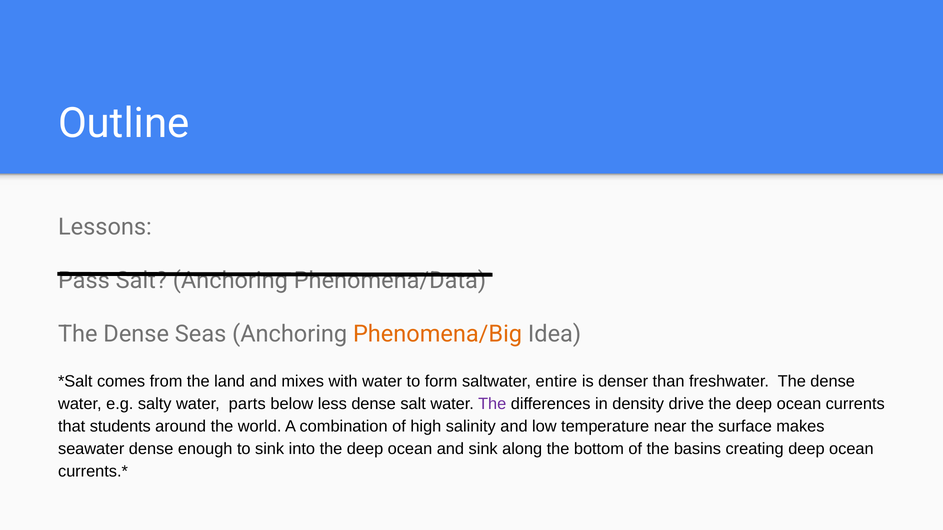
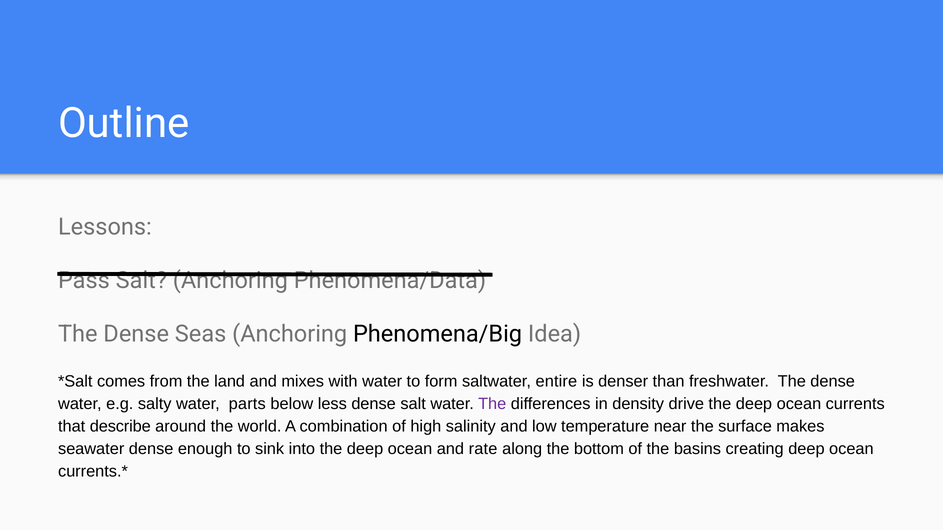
Phenomena/Big colour: orange -> black
students: students -> describe
and sink: sink -> rate
